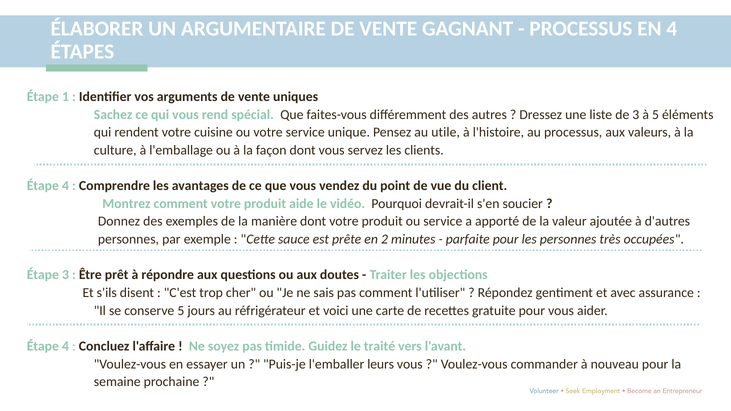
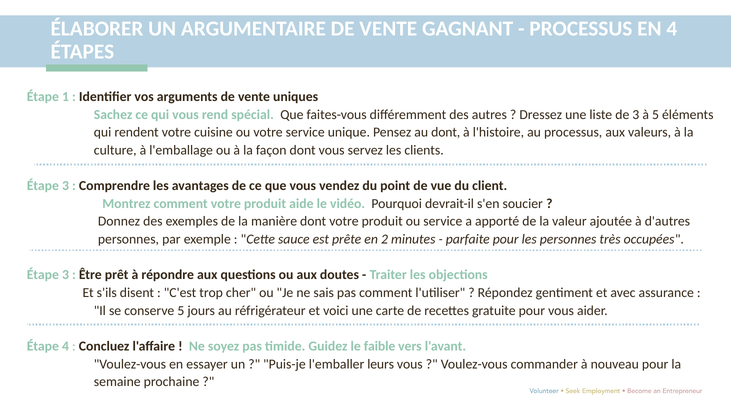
au utile: utile -> dont
4 at (65, 186): 4 -> 3
traité: traité -> faible
